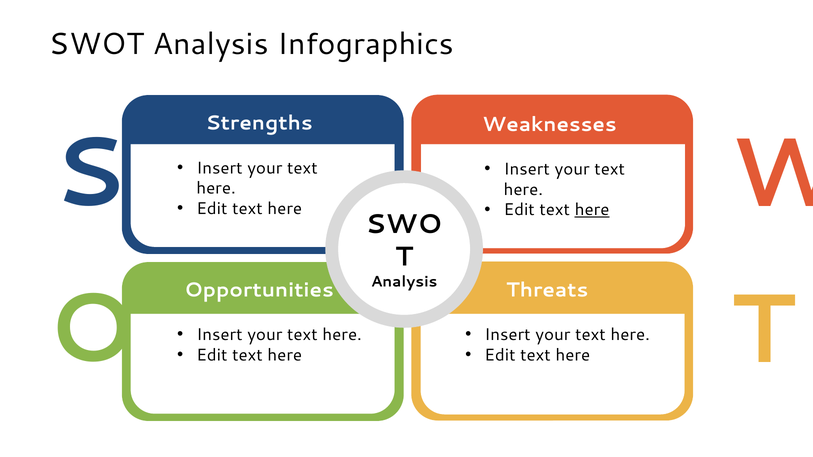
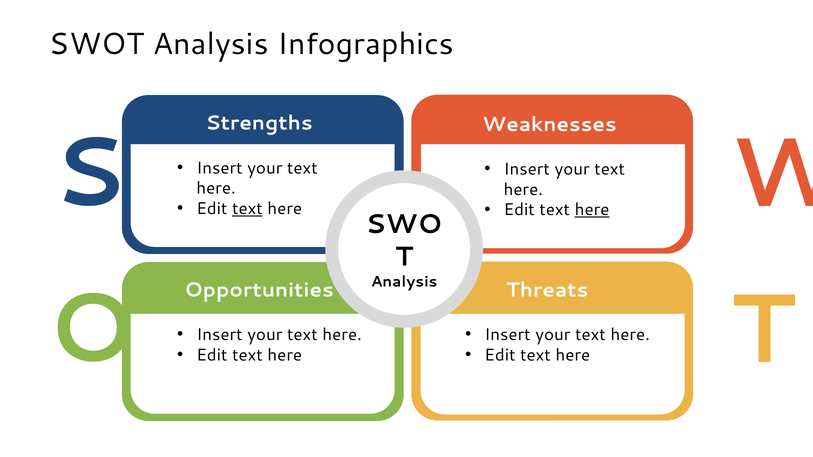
text at (247, 209) underline: none -> present
